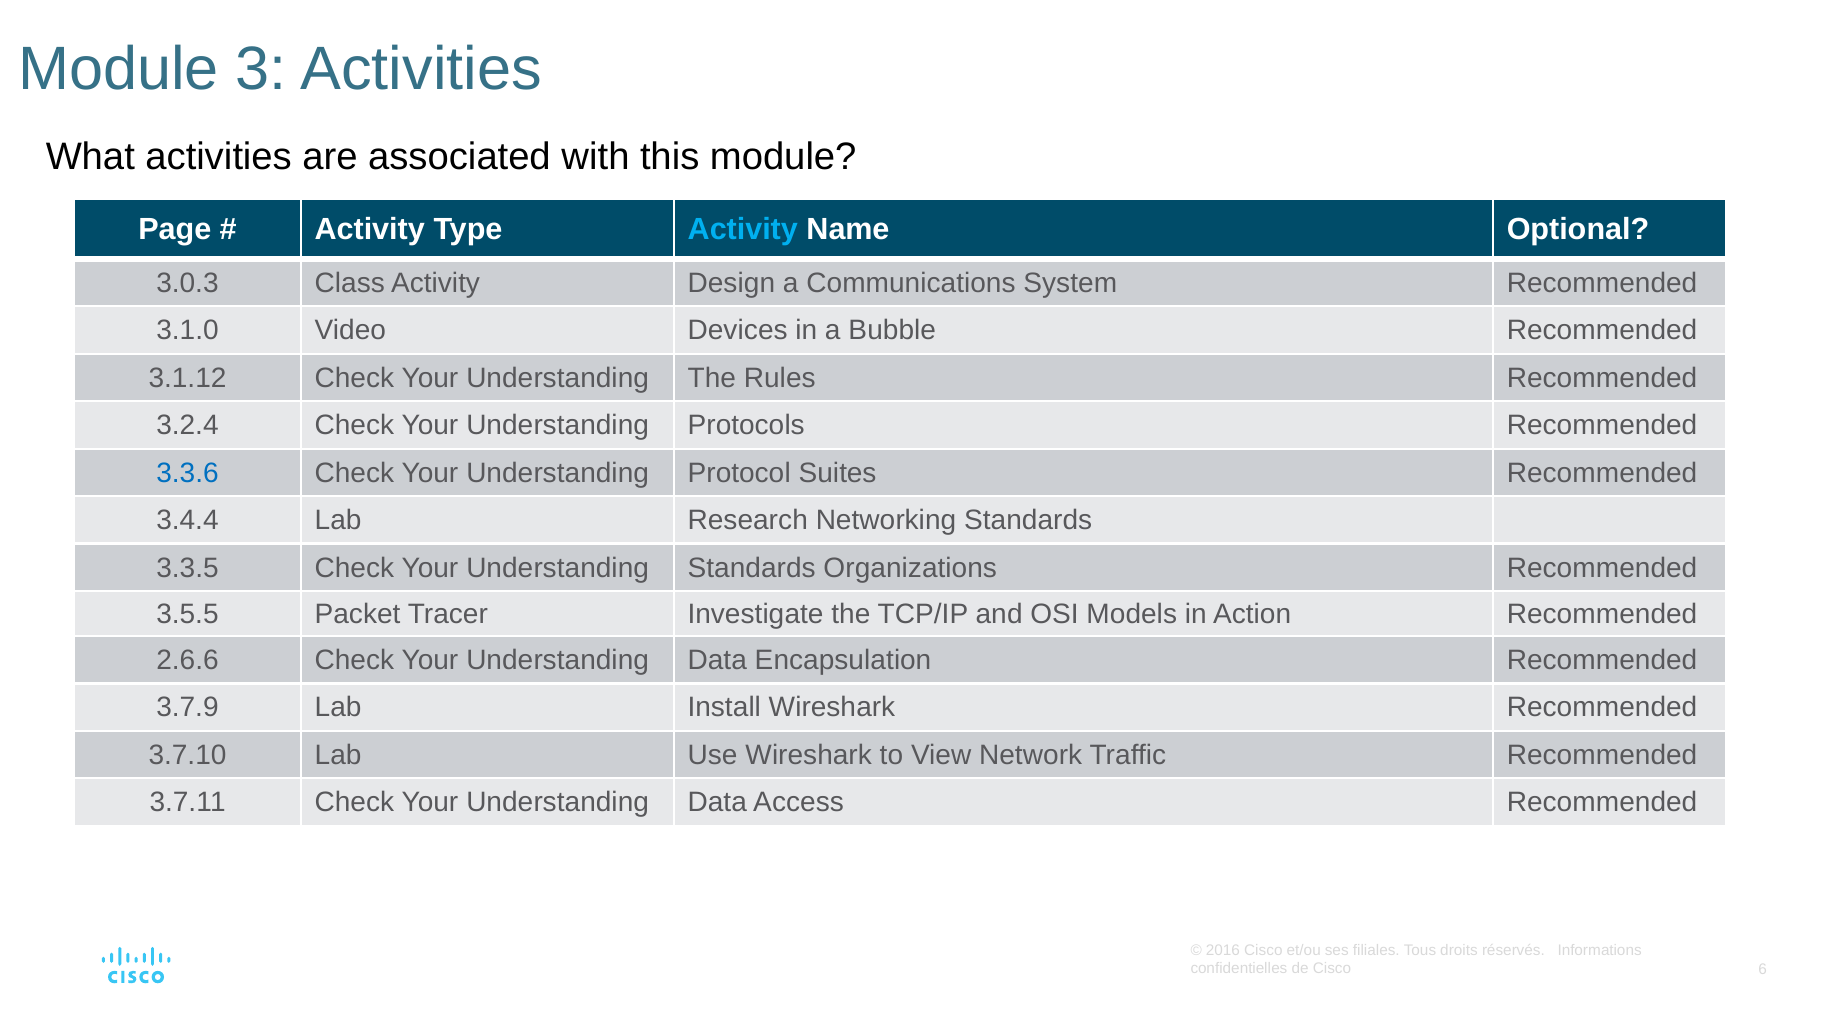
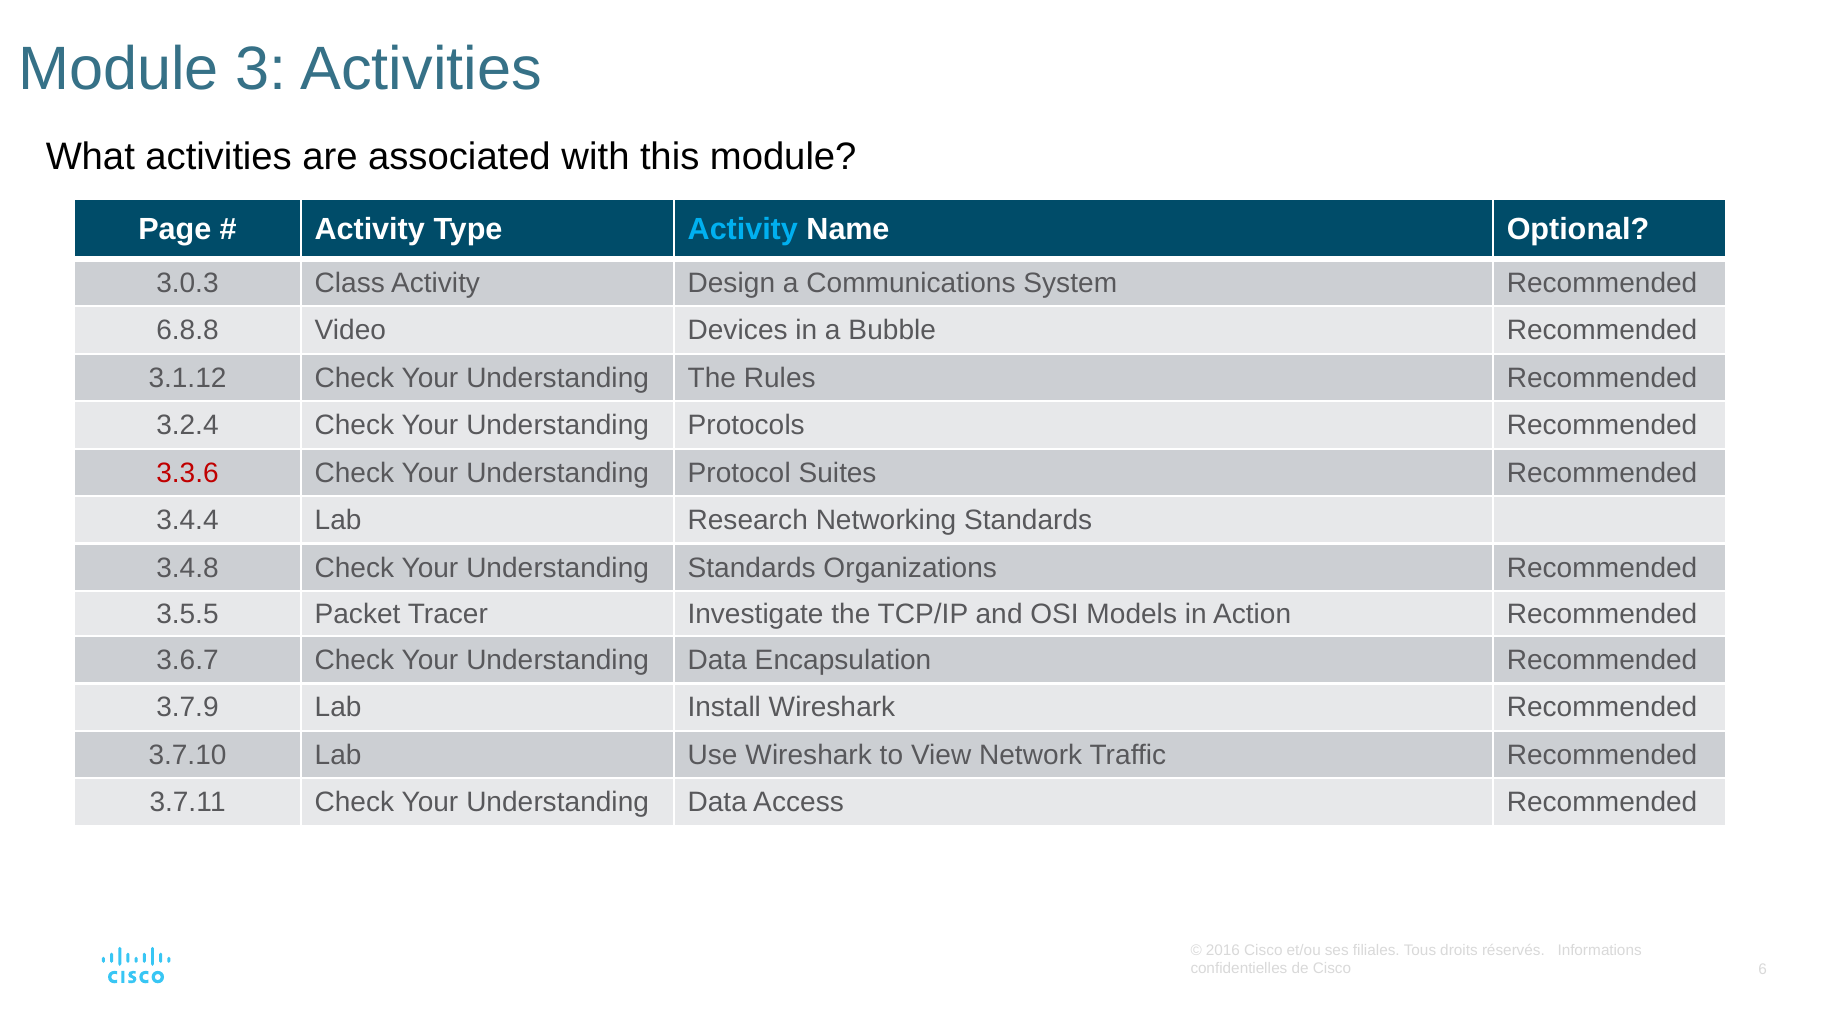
3.1.0: 3.1.0 -> 6.8.8
3.3.6 colour: blue -> red
3.3.5: 3.3.5 -> 3.4.8
2.6.6: 2.6.6 -> 3.6.7
